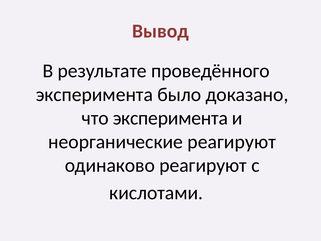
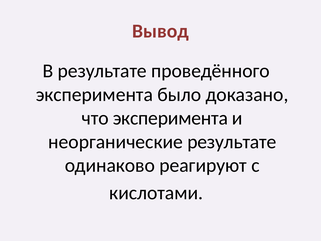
неорганические реагируют: реагируют -> результате
